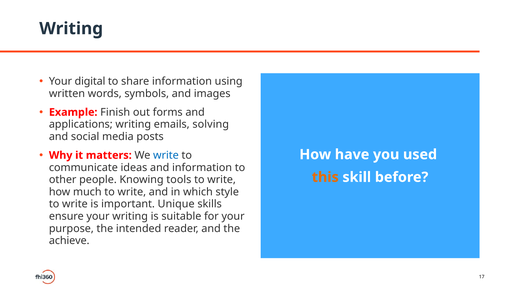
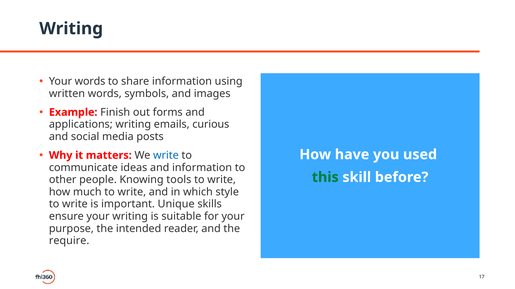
Your digital: digital -> words
solving: solving -> curious
this colour: orange -> green
achieve: achieve -> require
